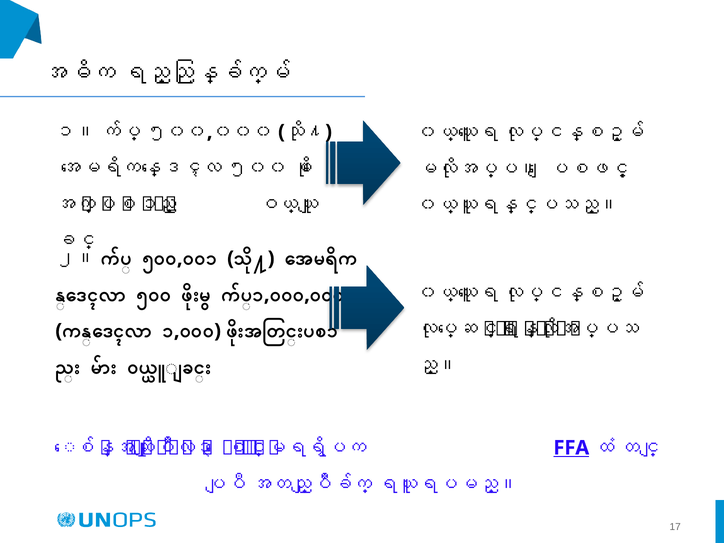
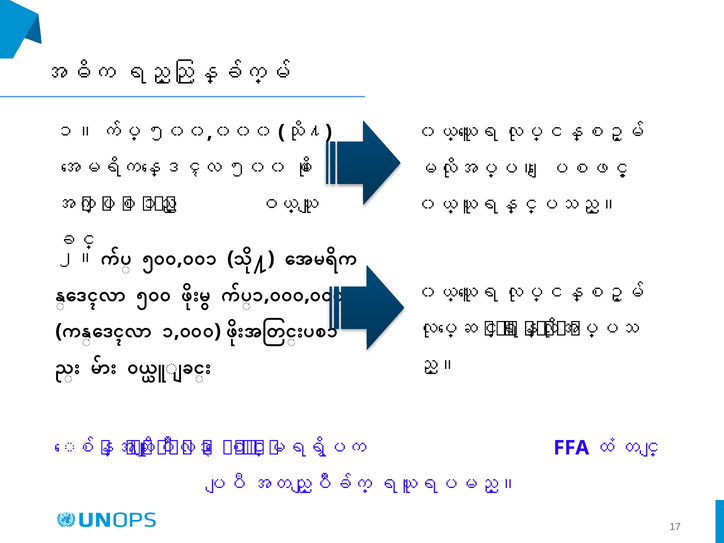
FFA underline: present -> none
